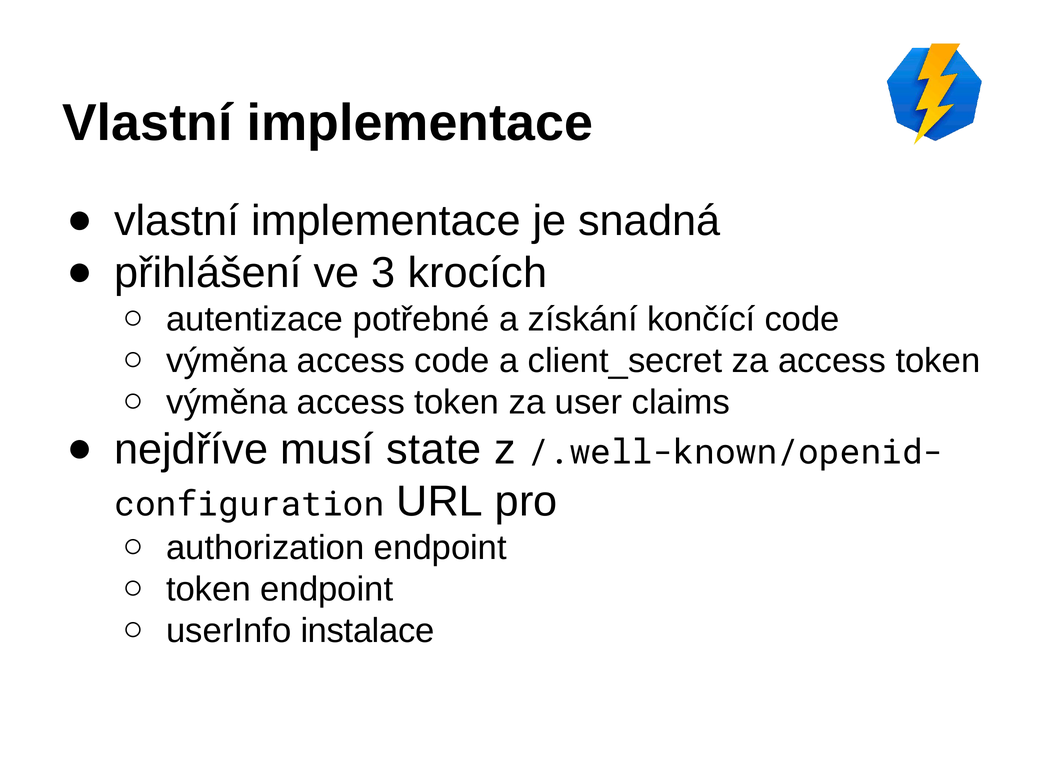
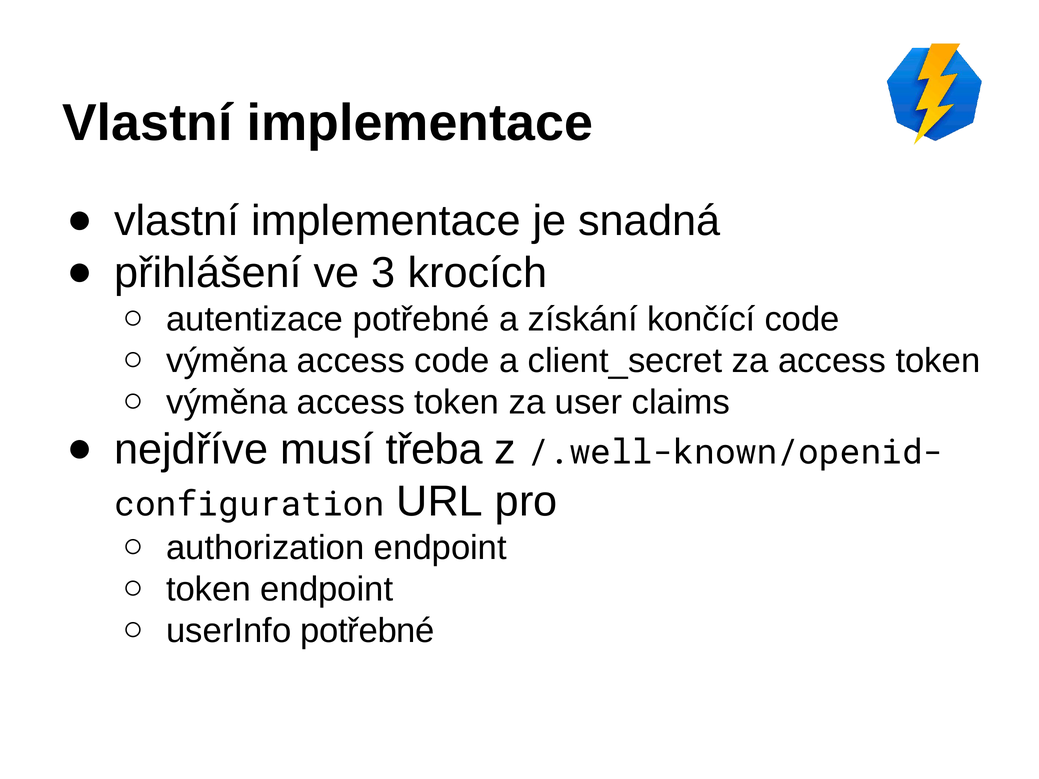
state: state -> třeba
userInfo instalace: instalace -> potřebné
